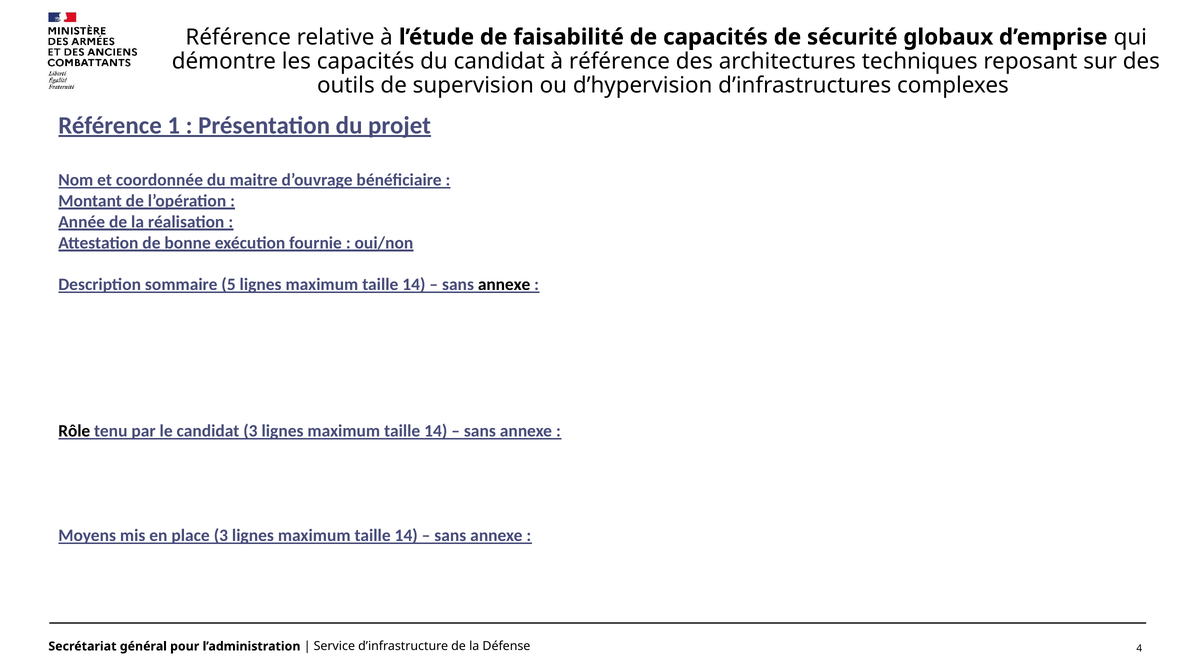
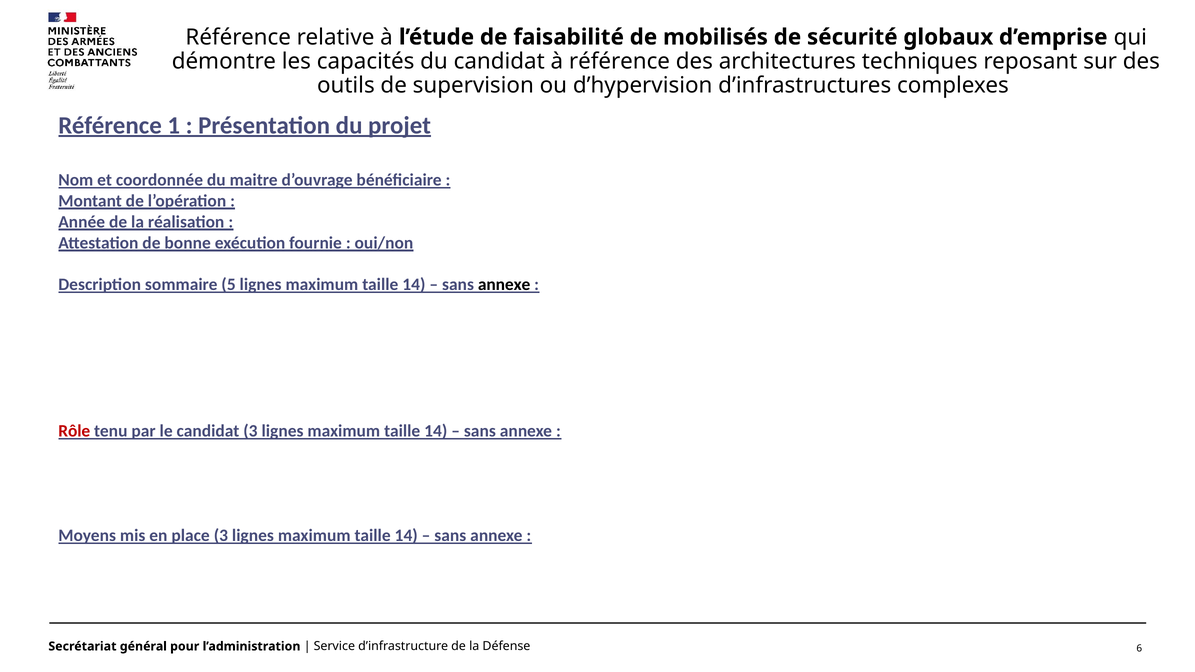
de capacités: capacités -> mobilisés
Rôle colour: black -> red
4: 4 -> 6
